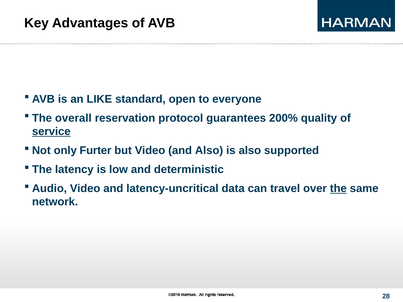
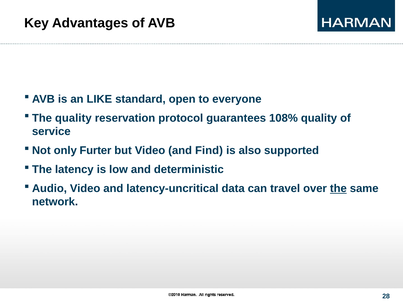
overall at (73, 118): overall -> quality
200%: 200% -> 108%
service underline: present -> none
and Also: Also -> Find
